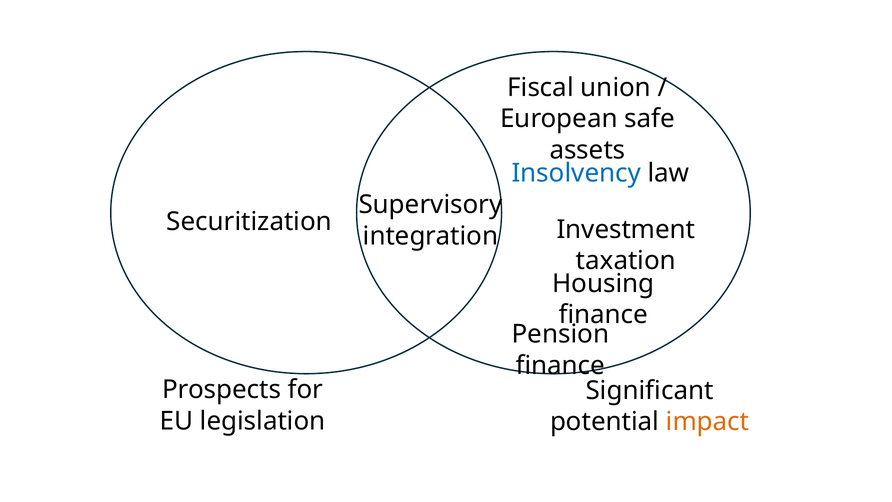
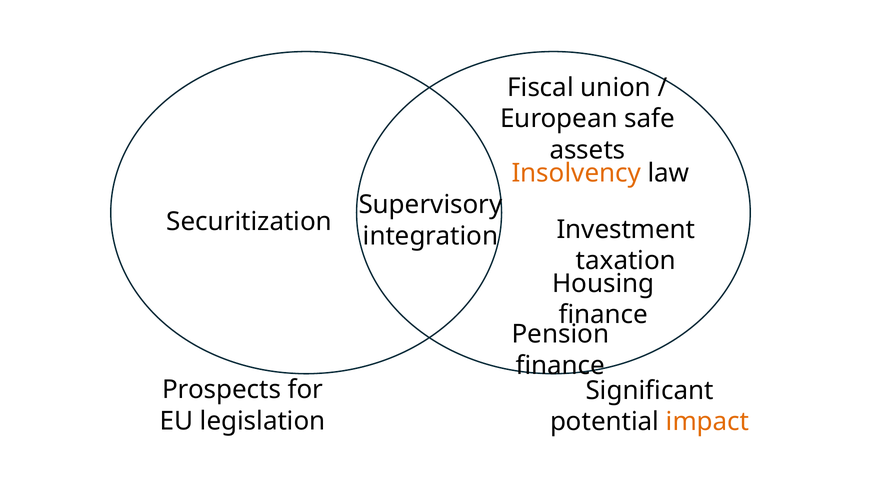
Insolvency colour: blue -> orange
